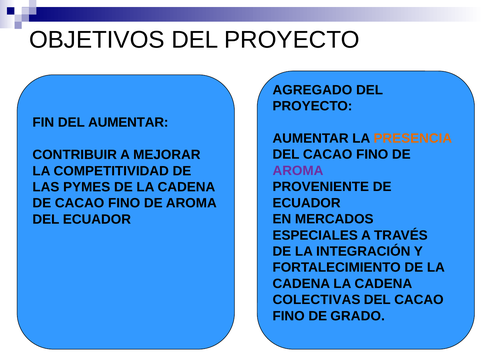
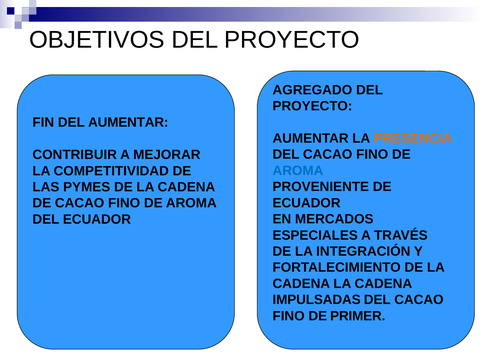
AROMA at (298, 171) colour: purple -> blue
COLECTIVAS: COLECTIVAS -> IMPULSADAS
GRADO: GRADO -> PRIMER
